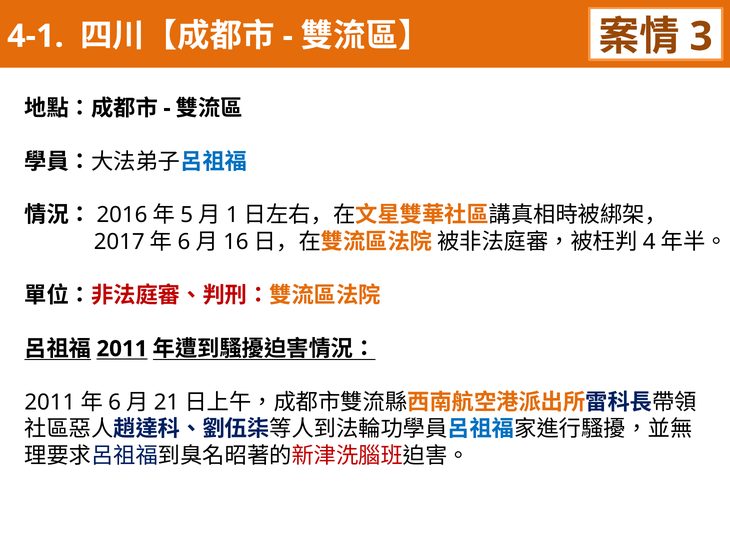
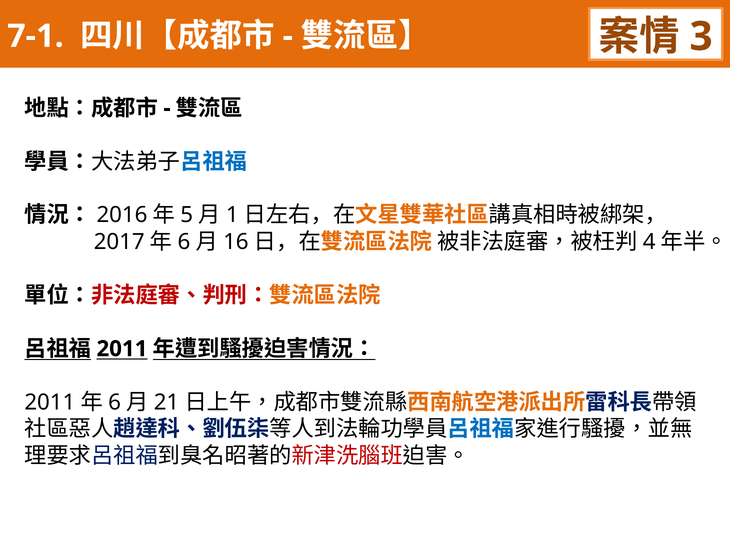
4-1: 4-1 -> 7-1
